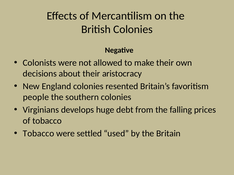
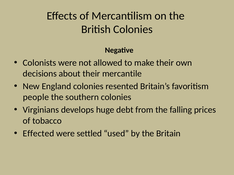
aristocracy: aristocracy -> mercantile
Tobacco at (38, 134): Tobacco -> Effected
